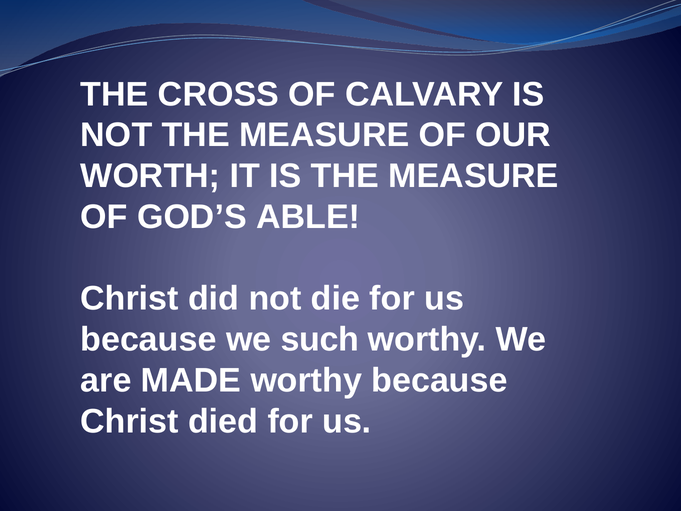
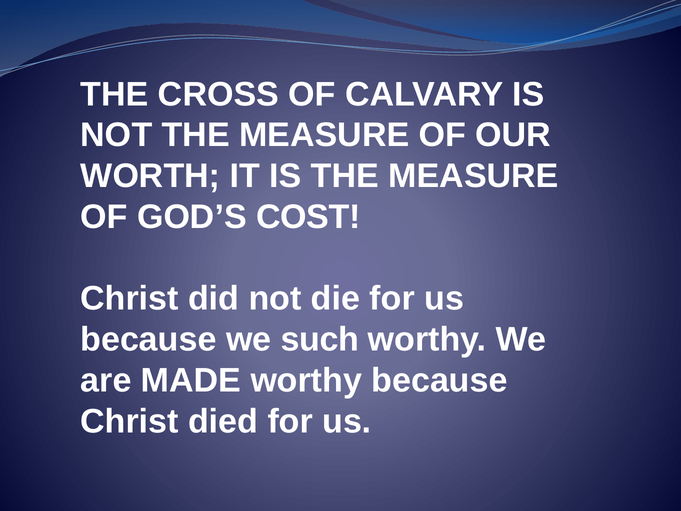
ABLE: ABLE -> COST
